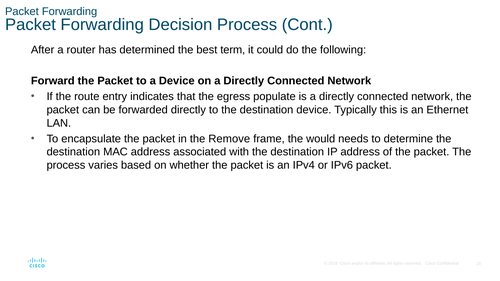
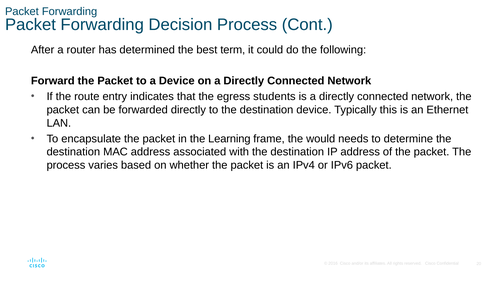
populate: populate -> students
Remove: Remove -> Learning
